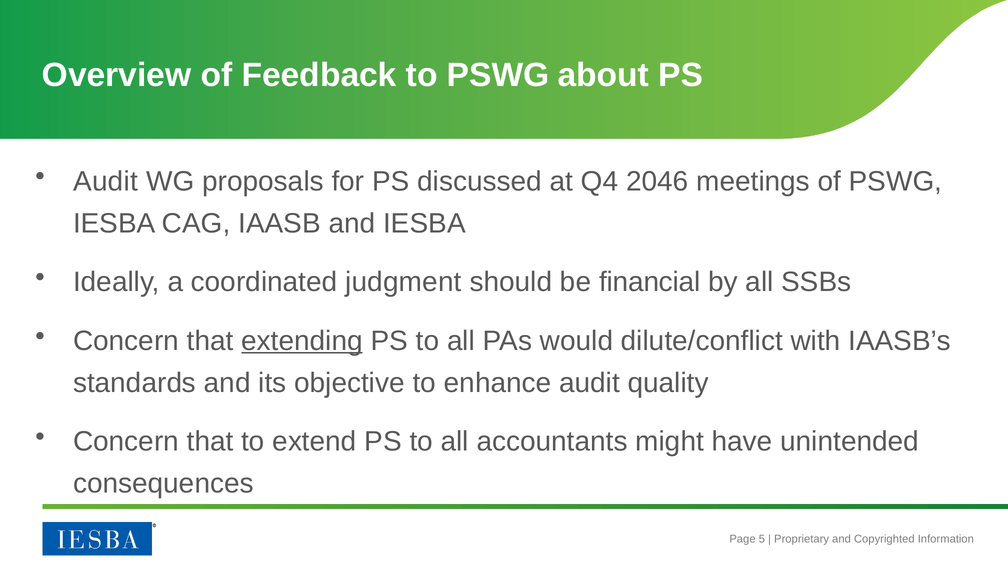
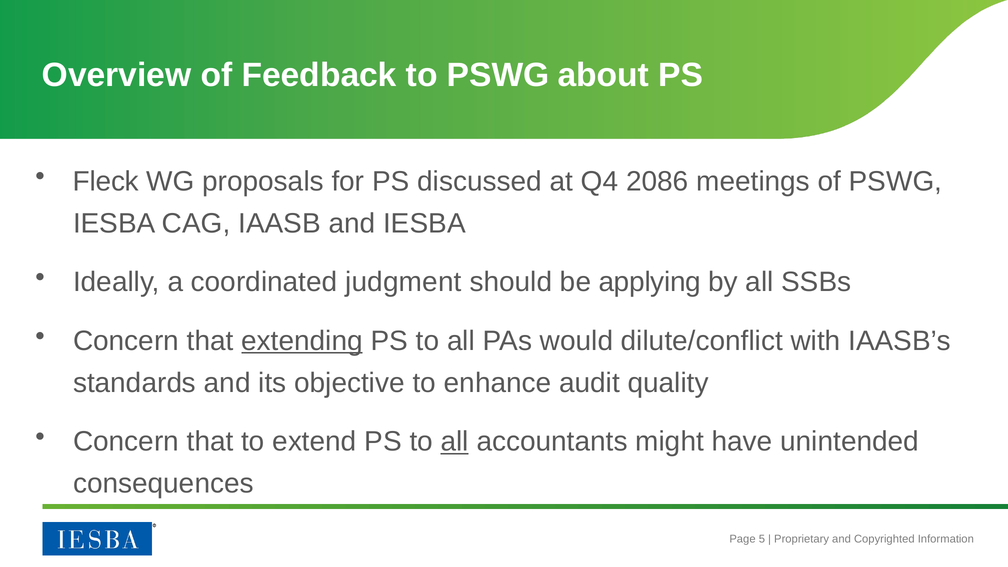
Audit at (106, 181): Audit -> Fleck
2046: 2046 -> 2086
financial: financial -> applying
all at (455, 442) underline: none -> present
